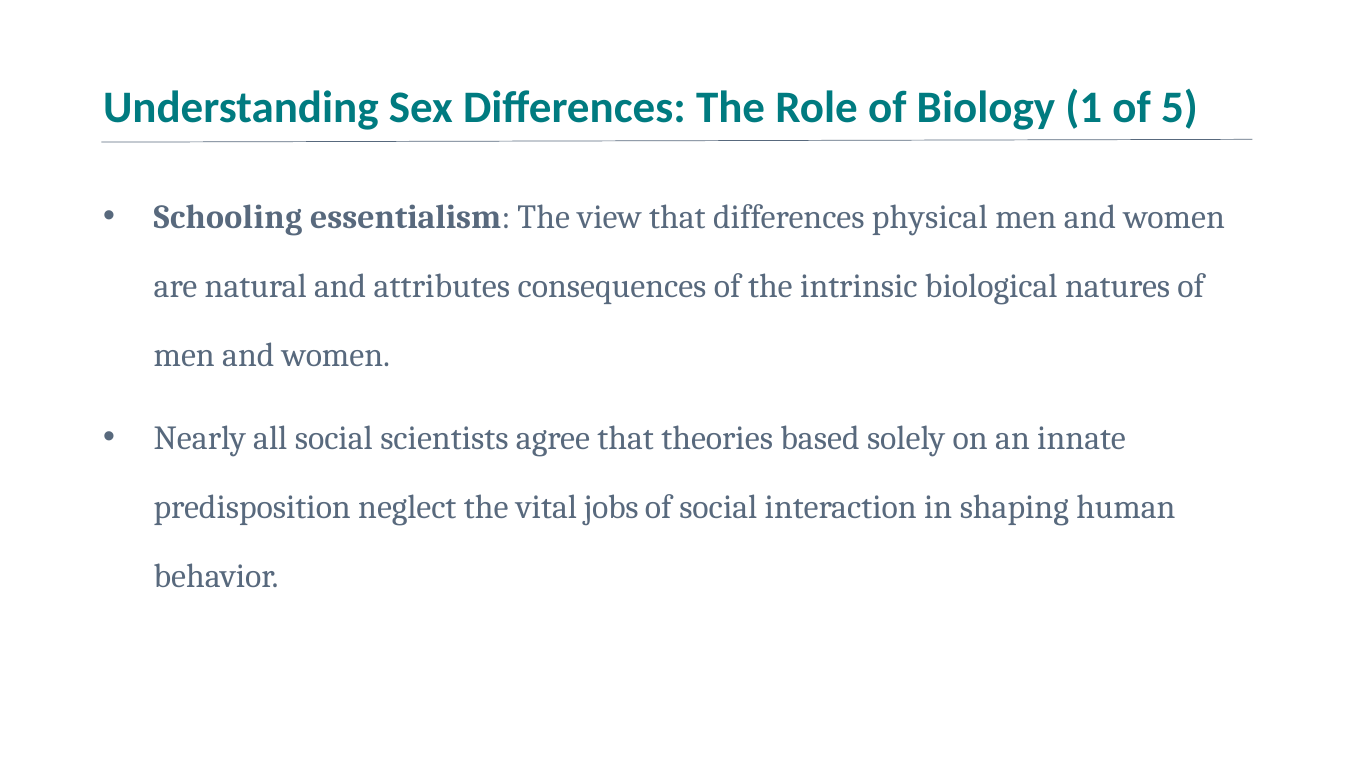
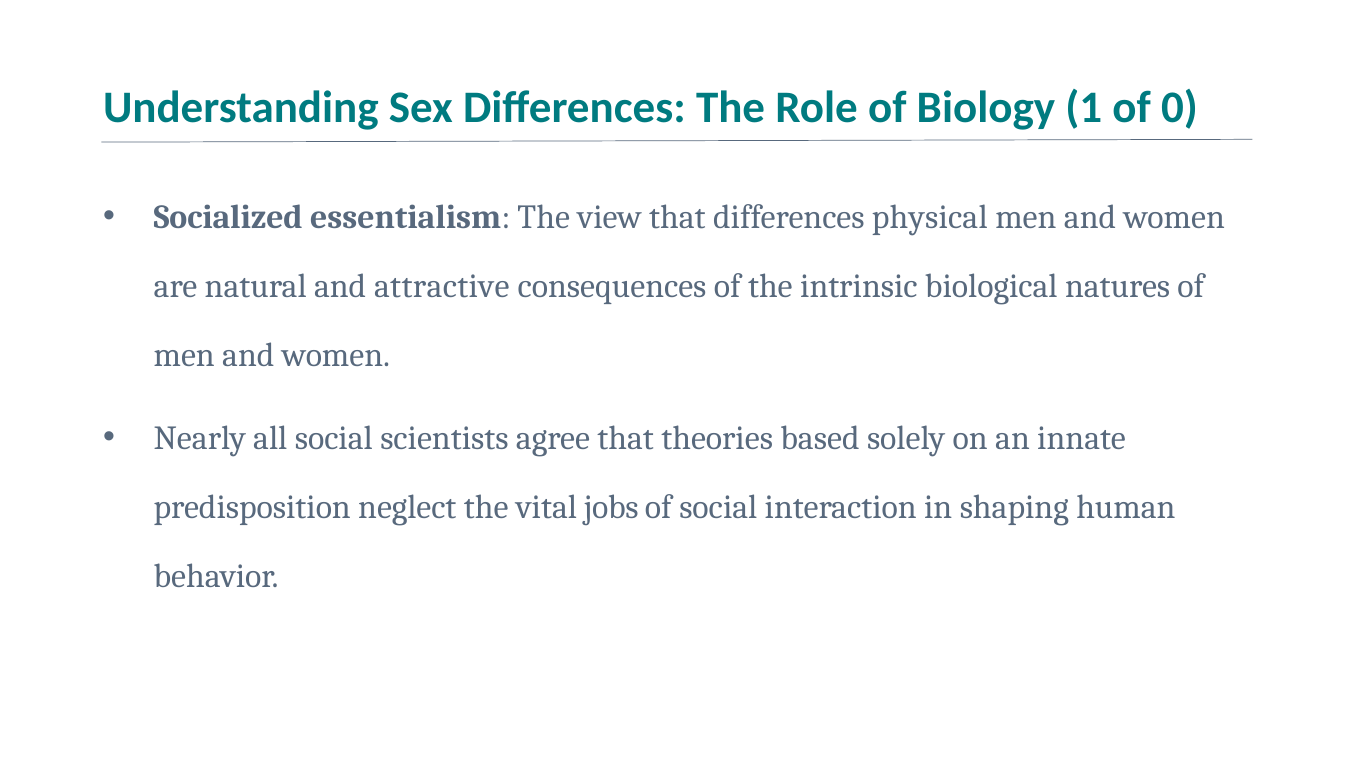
5: 5 -> 0
Schooling: Schooling -> Socialized
attributes: attributes -> attractive
